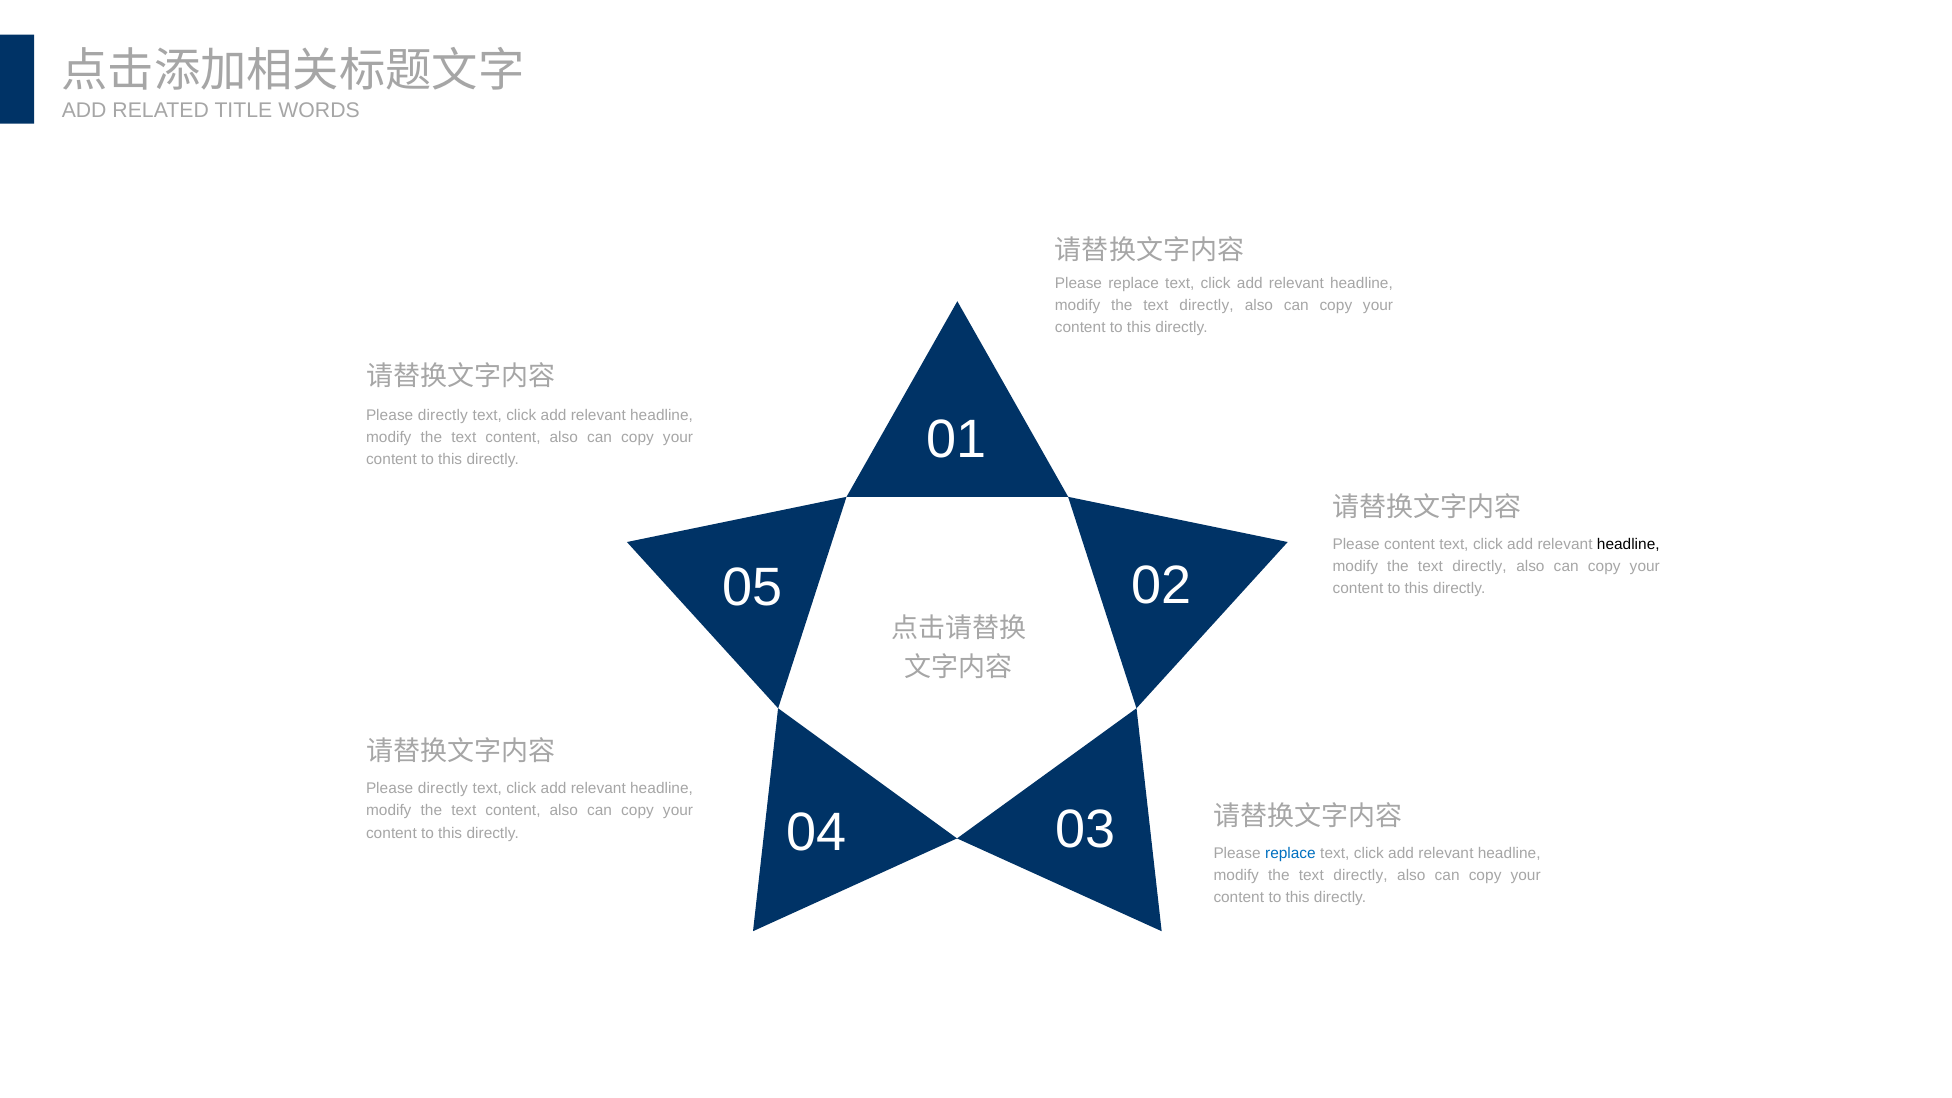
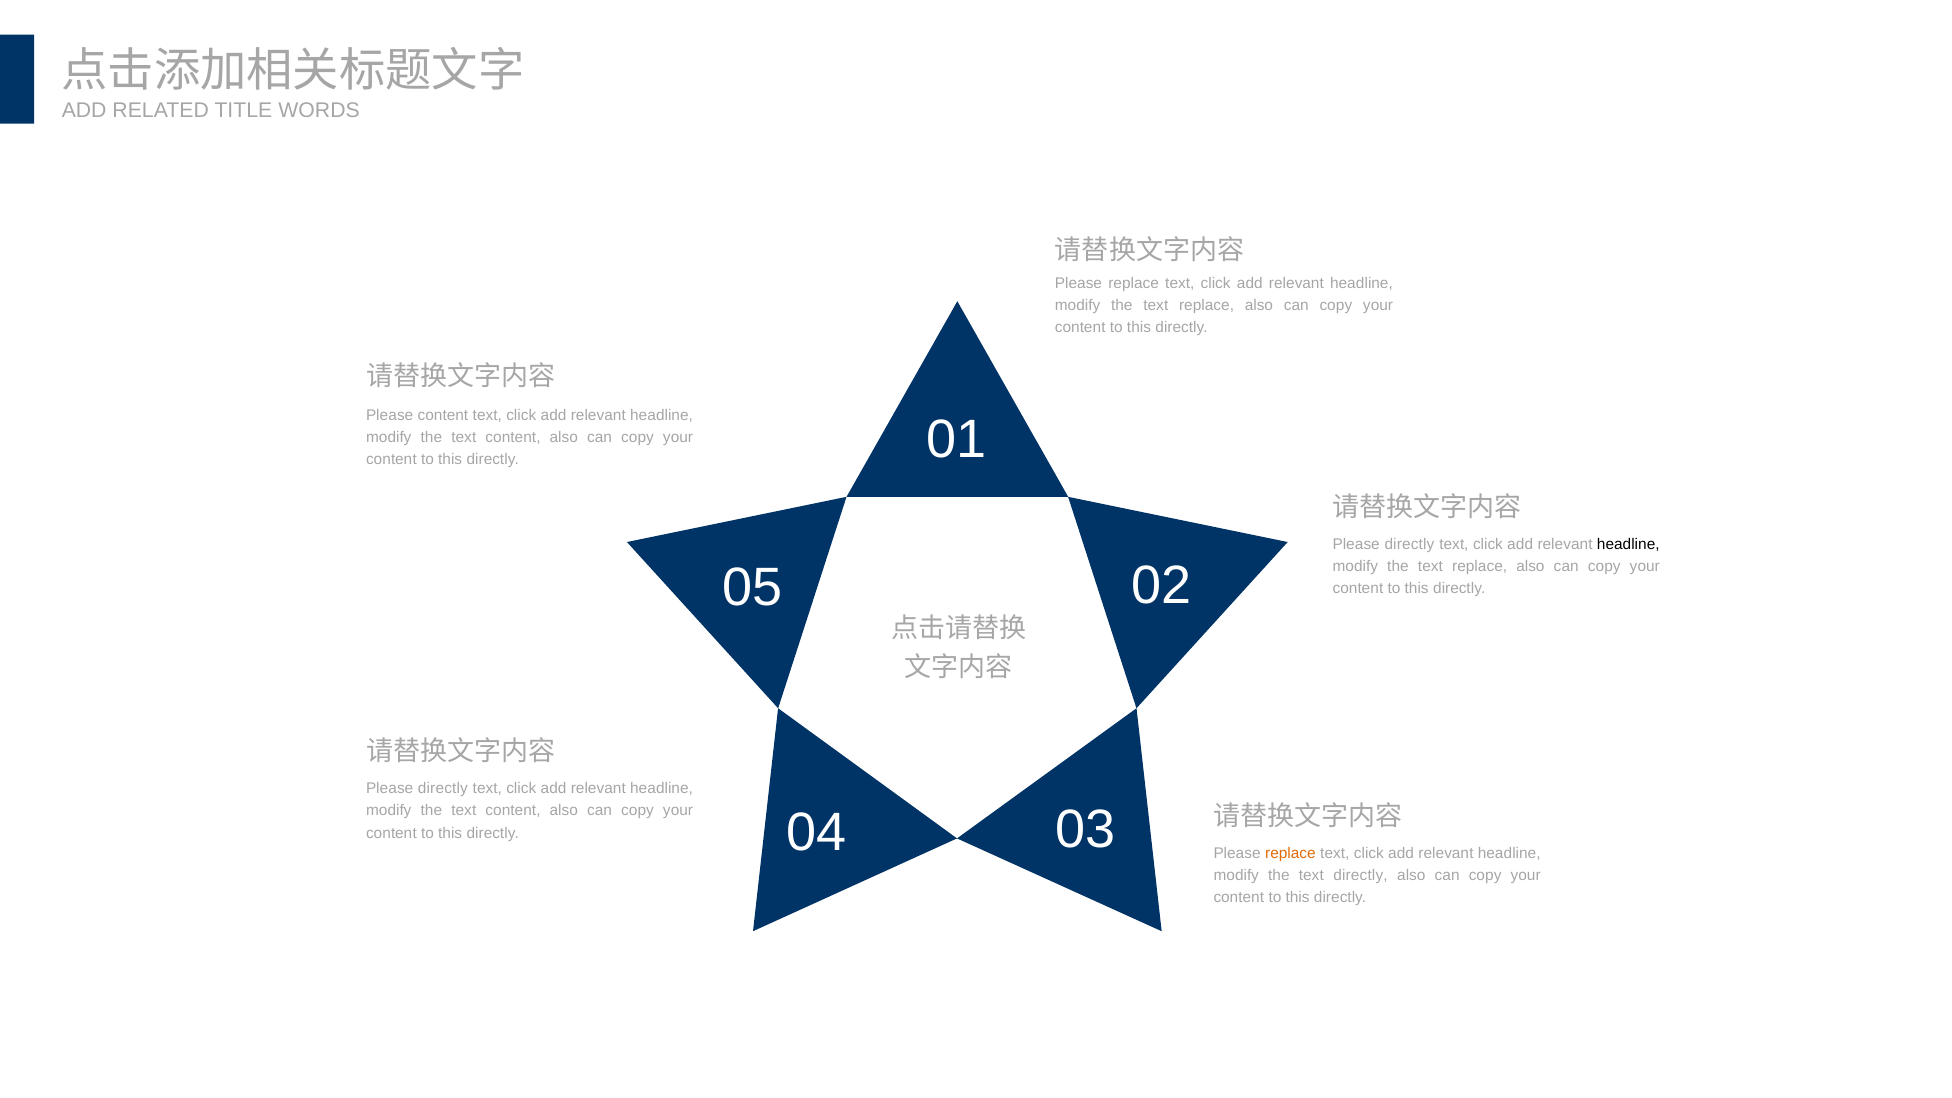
directly at (1207, 305): directly -> replace
directly at (443, 416): directly -> content
content at (1410, 544): content -> directly
directly at (1480, 566): directly -> replace
replace at (1290, 853) colour: blue -> orange
